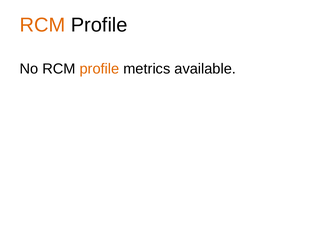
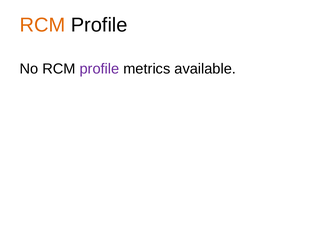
profile at (99, 69) colour: orange -> purple
